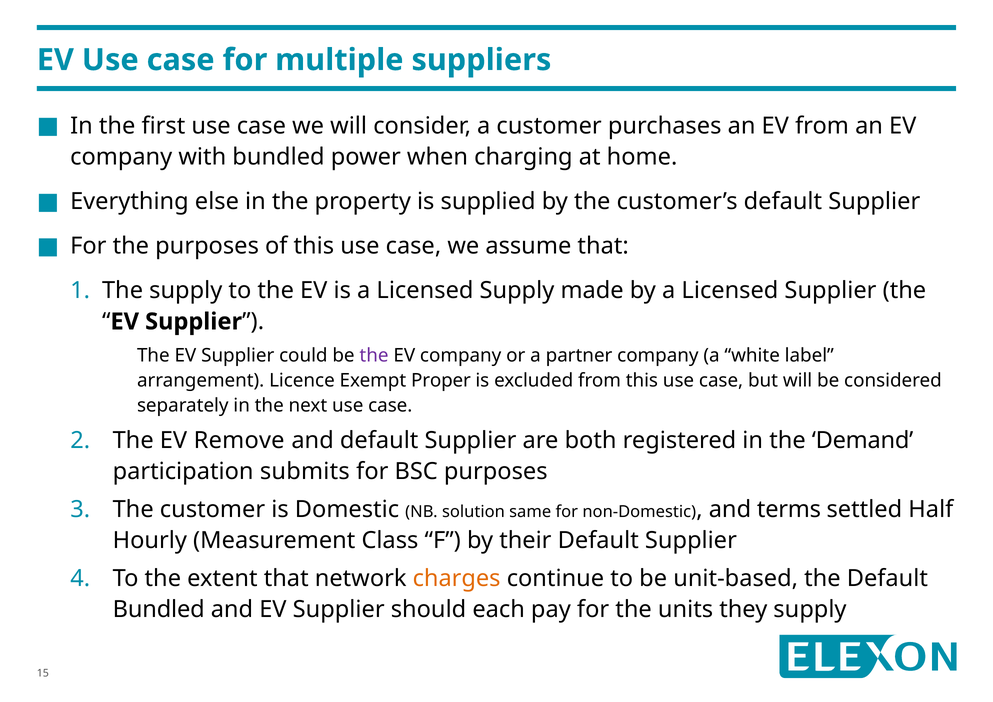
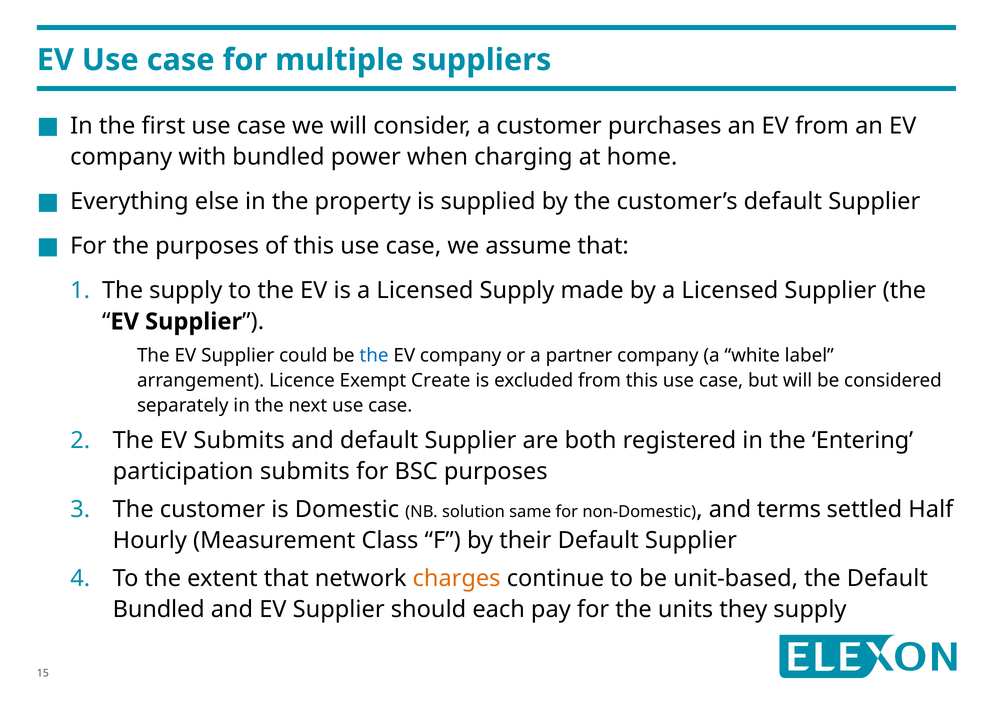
the at (374, 356) colour: purple -> blue
Proper: Proper -> Create
EV Remove: Remove -> Submits
Demand: Demand -> Entering
